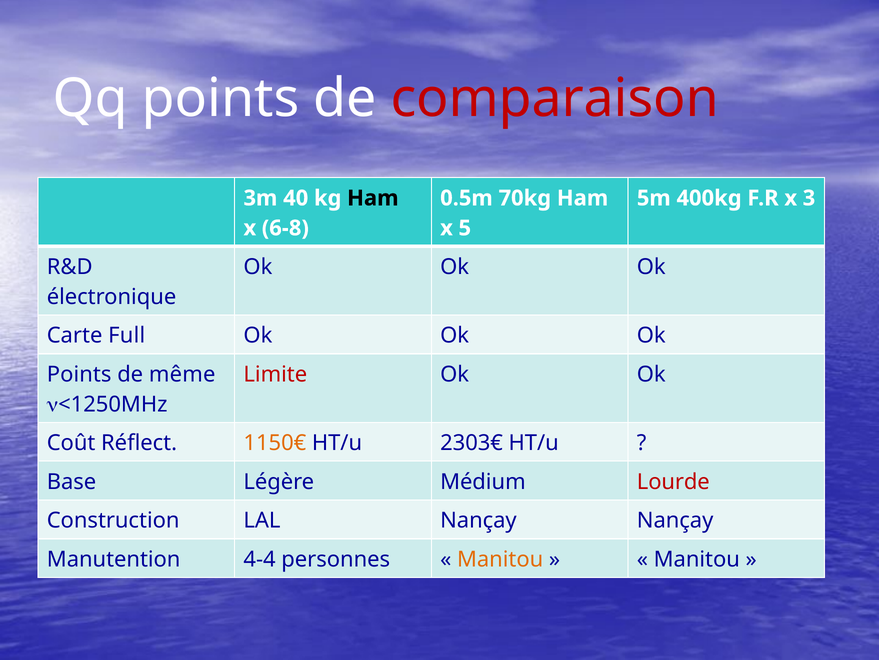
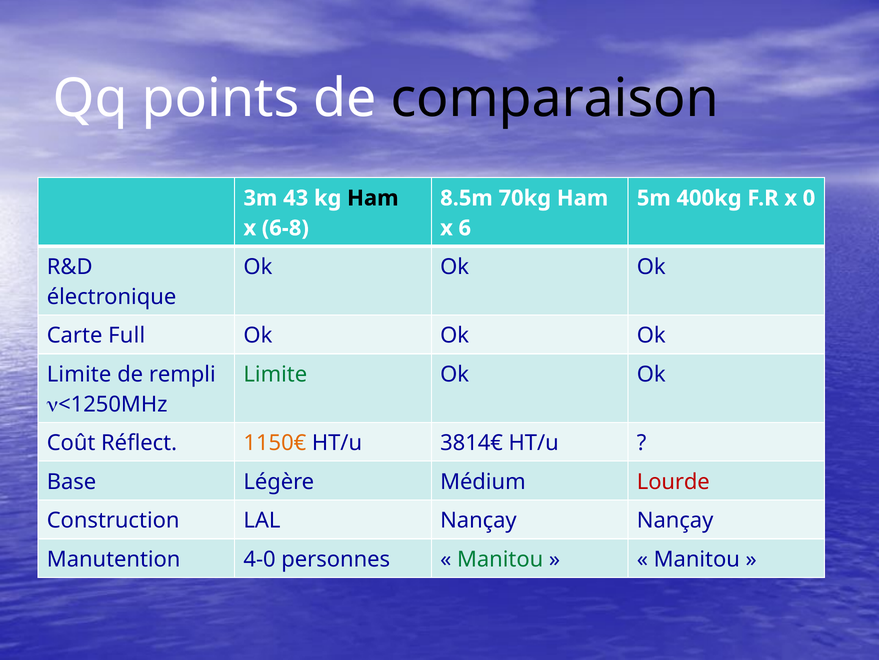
comparaison colour: red -> black
40: 40 -> 43
0.5m: 0.5m -> 8.5m
3: 3 -> 0
5: 5 -> 6
Points at (79, 374): Points -> Limite
même: même -> rempli
Limite at (275, 374) colour: red -> green
2303€: 2303€ -> 3814€
4-4: 4-4 -> 4-0
Manitou at (500, 559) colour: orange -> green
